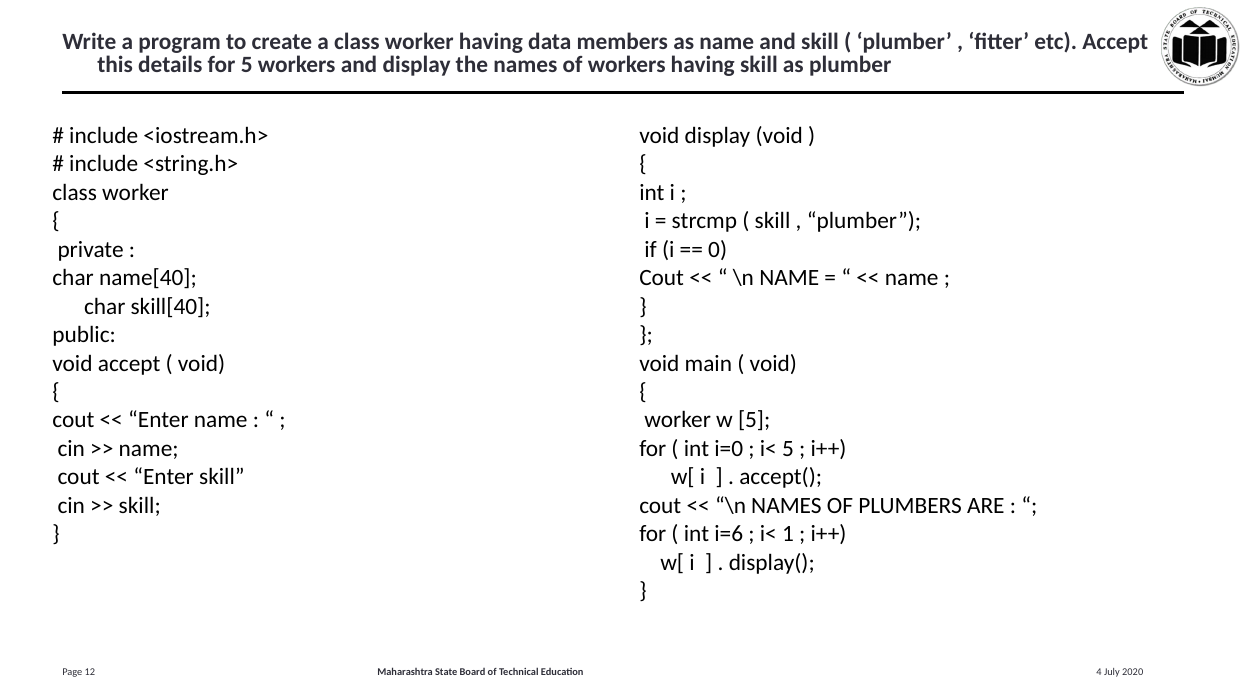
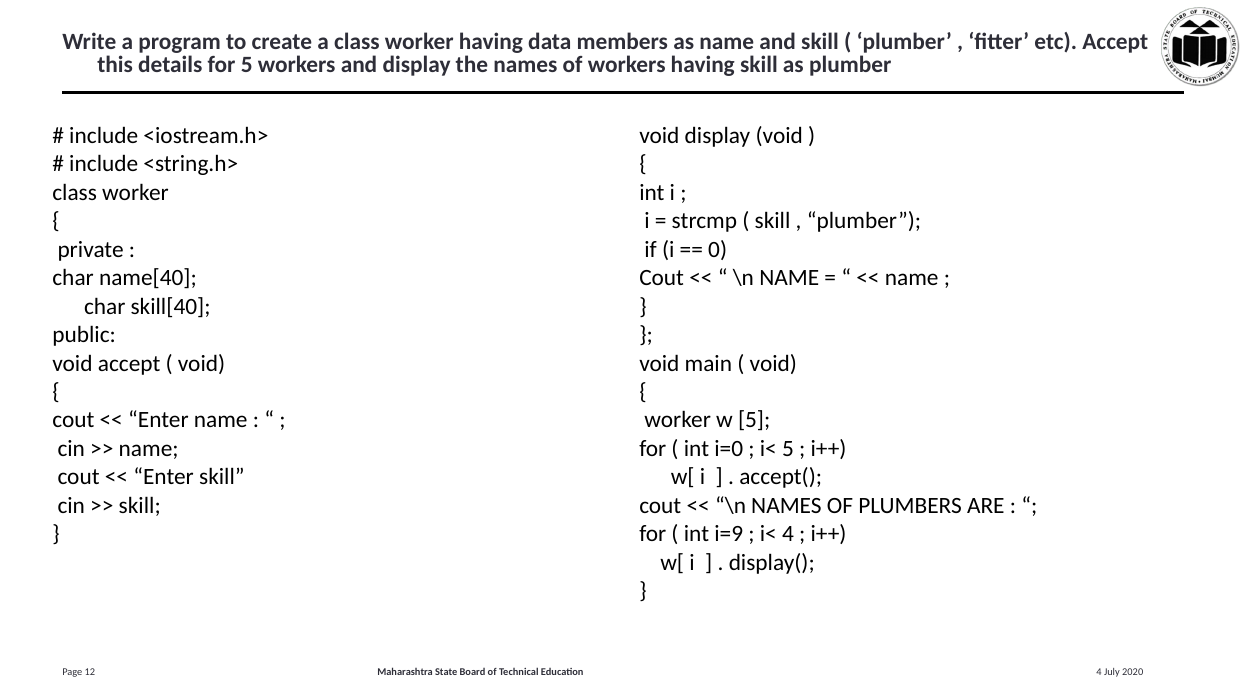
i=6: i=6 -> i=9
i< 1: 1 -> 4
